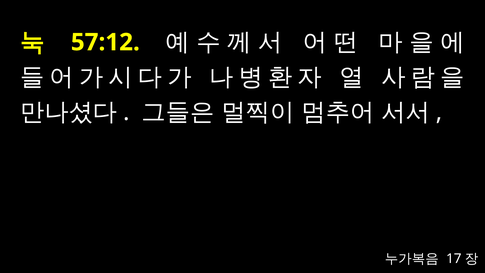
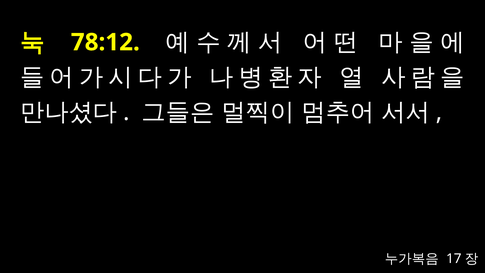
57:12: 57:12 -> 78:12
